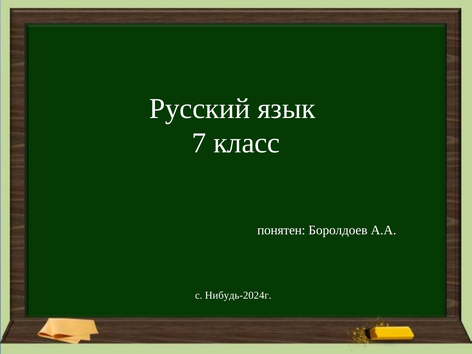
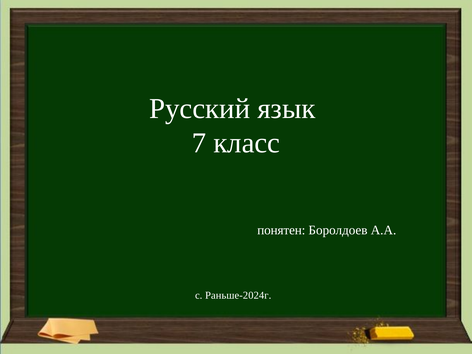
Нибудь-2024г: Нибудь-2024г -> Раньше-2024г
